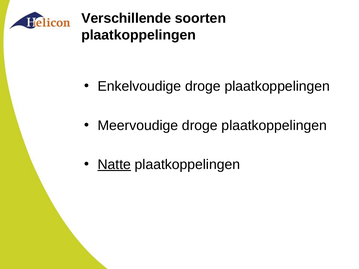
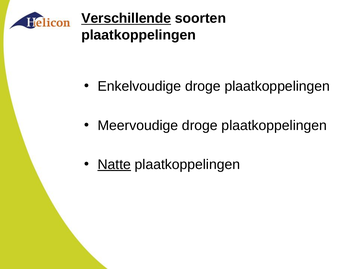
Verschillende underline: none -> present
